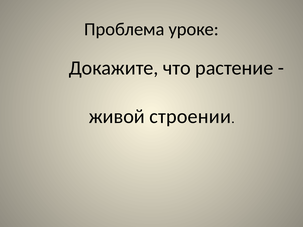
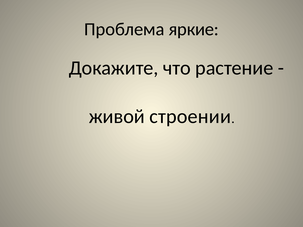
уроке: уроке -> яркие
